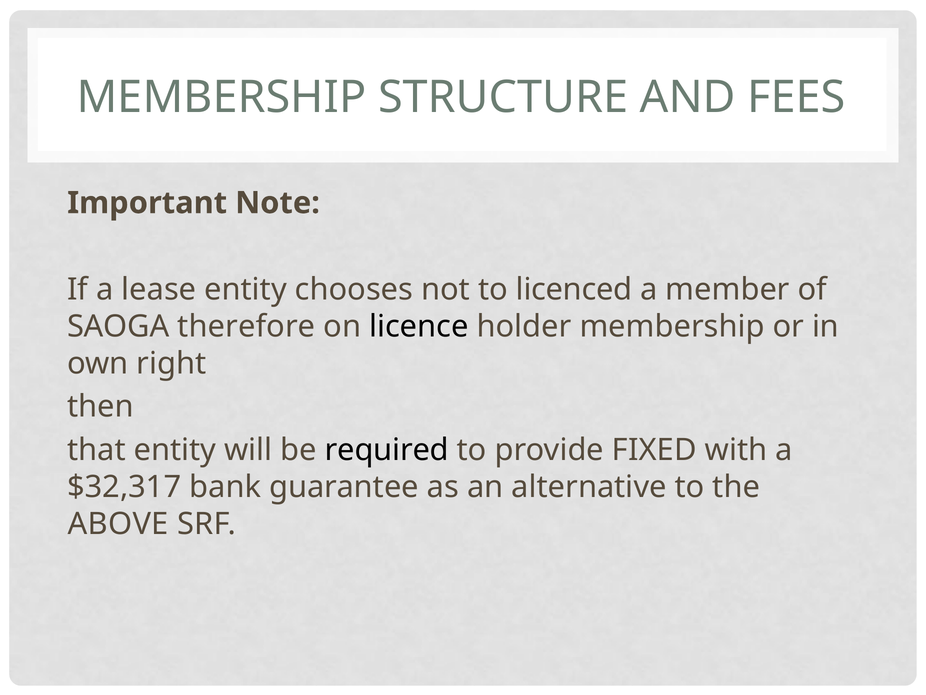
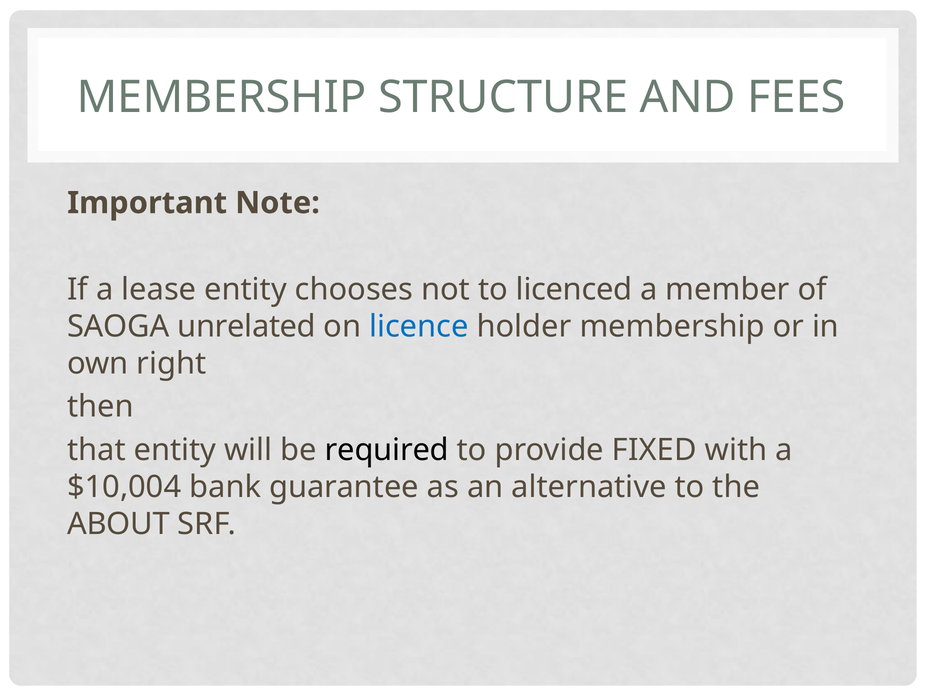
therefore: therefore -> unrelated
licence colour: black -> blue
$32,317: $32,317 -> $10,004
ABOVE: ABOVE -> ABOUT
